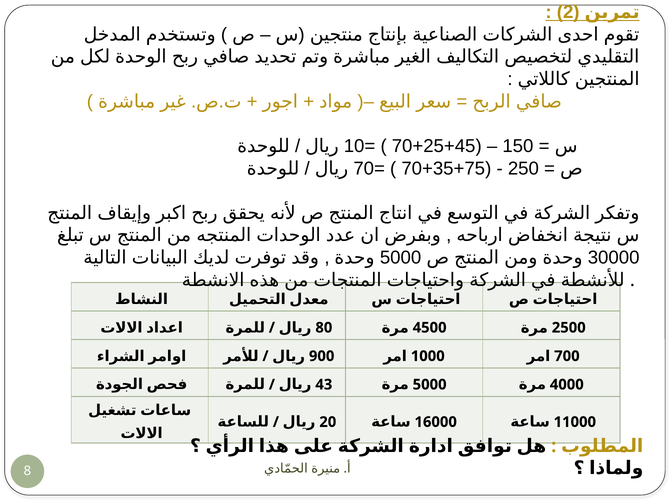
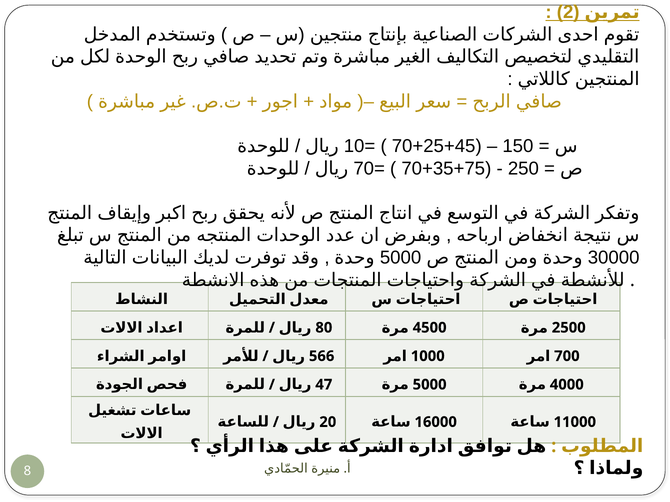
900: 900 -> 566
43: 43 -> 47
